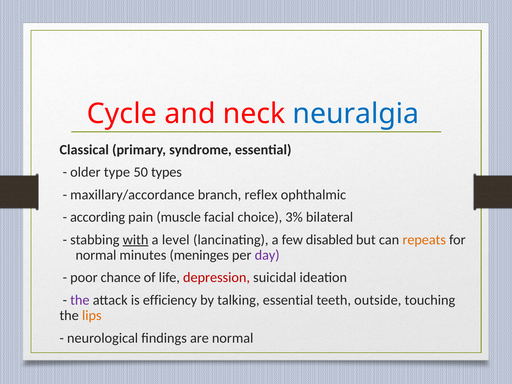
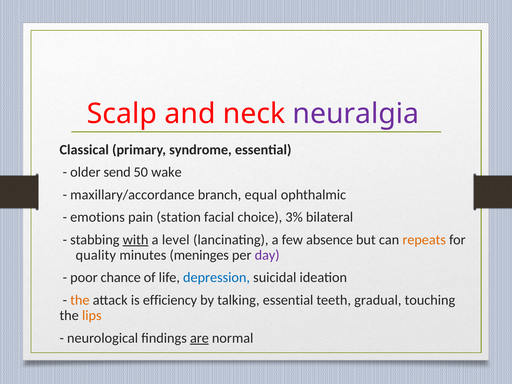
Cycle: Cycle -> Scalp
neuralgia colour: blue -> purple
type: type -> send
types: types -> wake
reflex: reflex -> equal
according: according -> emotions
muscle: muscle -> station
disabled: disabled -> absence
normal at (96, 255): normal -> quality
depression colour: red -> blue
the at (80, 300) colour: purple -> orange
outside: outside -> gradual
are underline: none -> present
